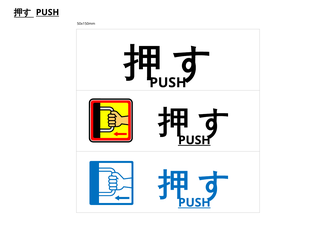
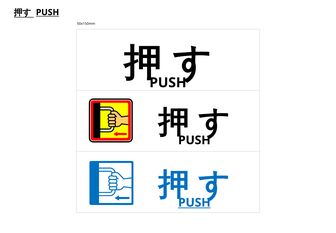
PUSH at (194, 140) underline: present -> none
